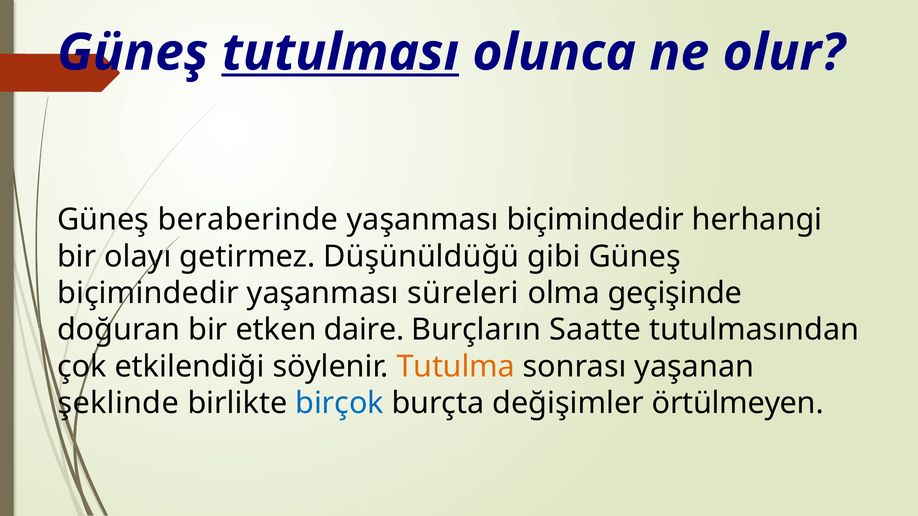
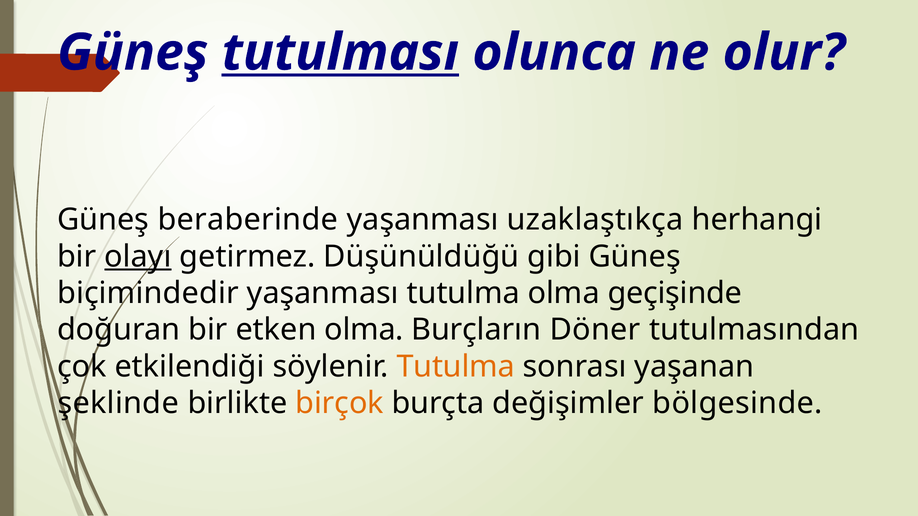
yaşanması biçimindedir: biçimindedir -> uzaklaştıkça
olayı underline: none -> present
yaşanması süreleri: süreleri -> tutulma
etken daire: daire -> olma
Saatte: Saatte -> Döner
birçok colour: blue -> orange
örtülmeyen: örtülmeyen -> bölgesinde
